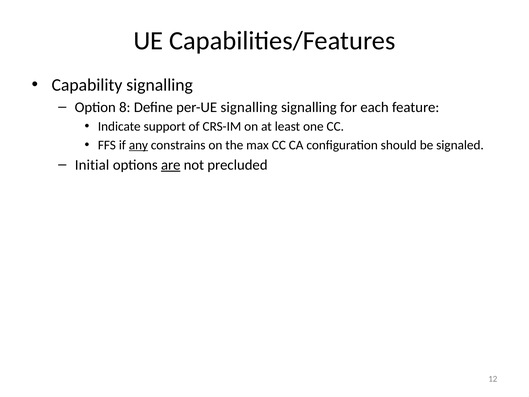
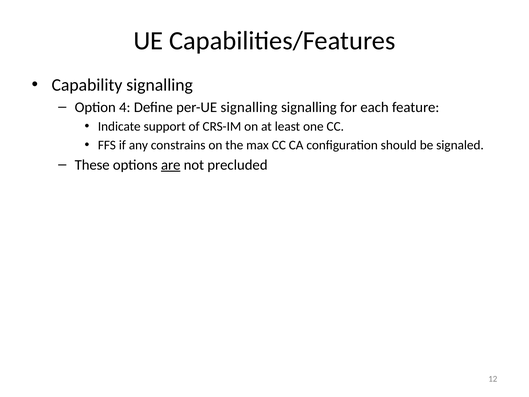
8: 8 -> 4
any underline: present -> none
Initial: Initial -> These
